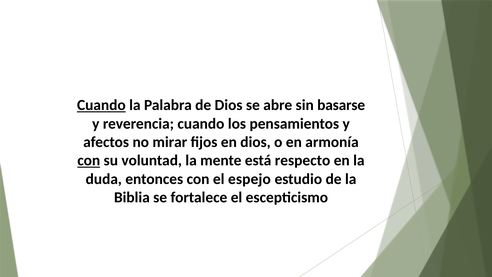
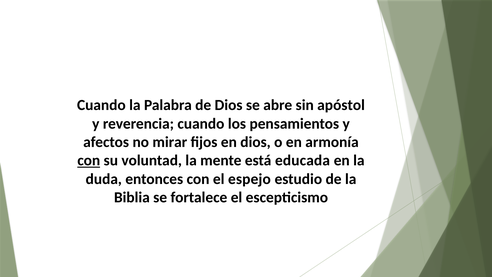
Cuando at (101, 105) underline: present -> none
basarse: basarse -> apóstol
respecto: respecto -> educada
